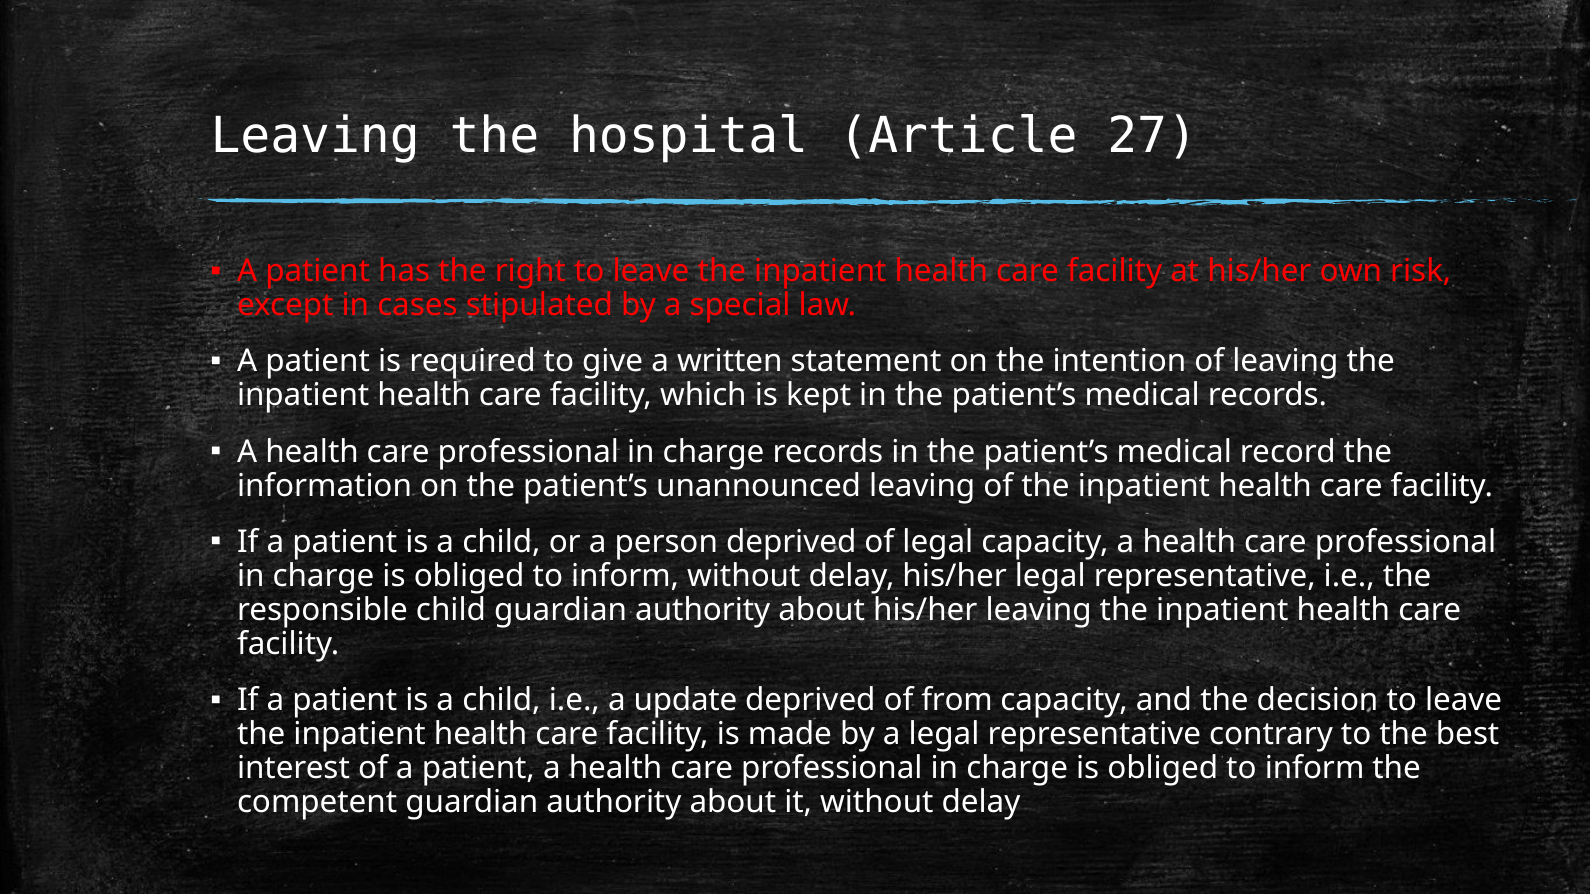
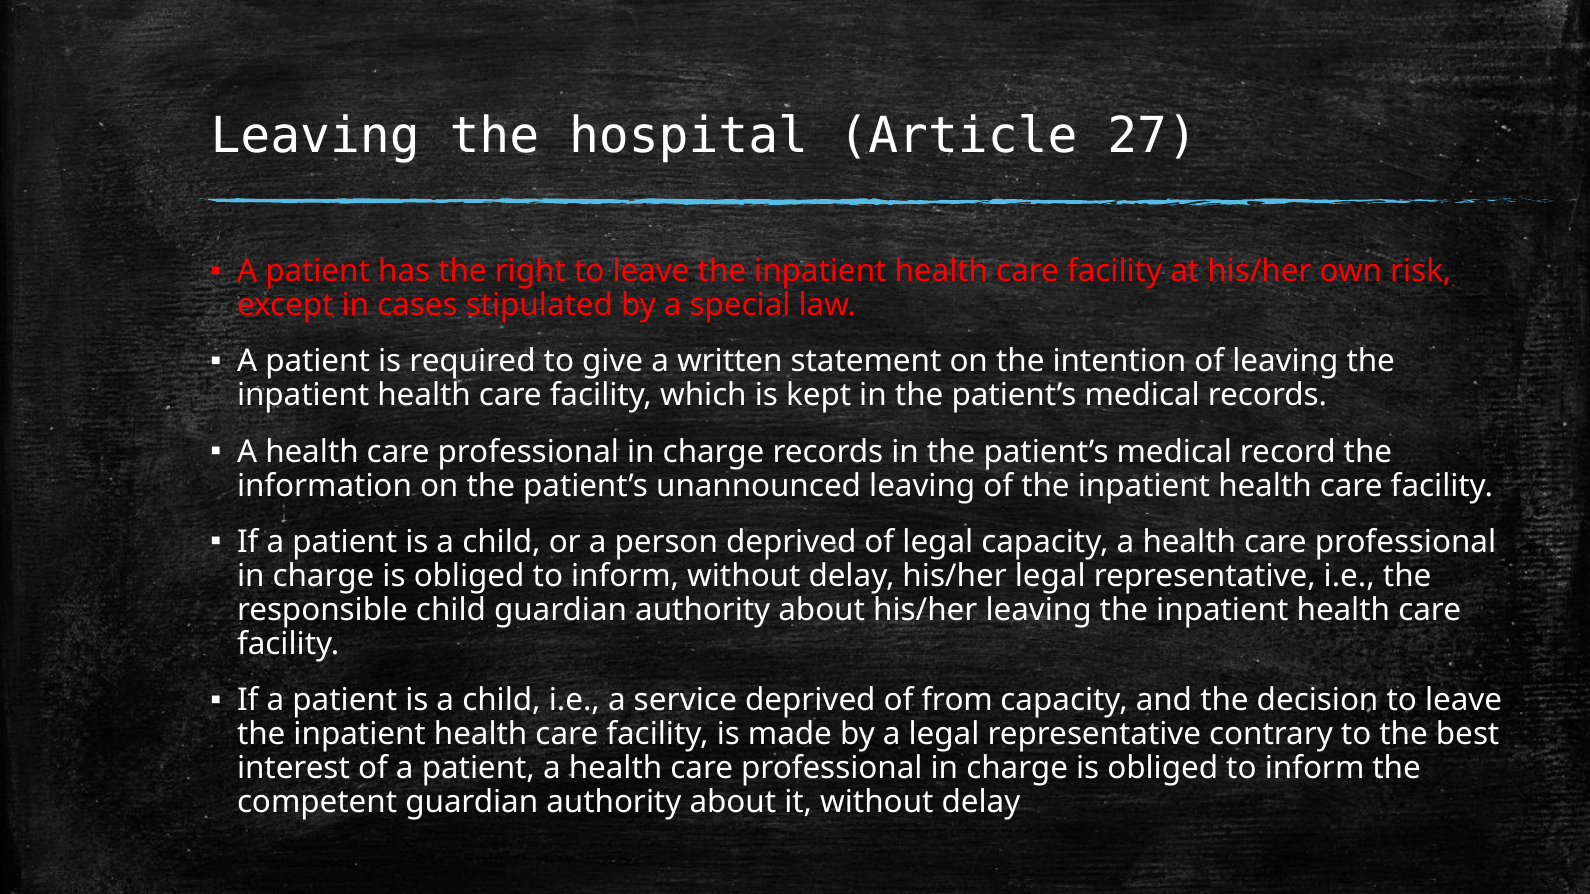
update: update -> service
